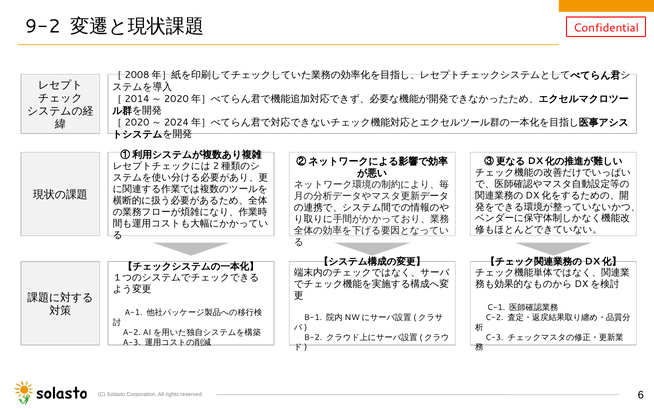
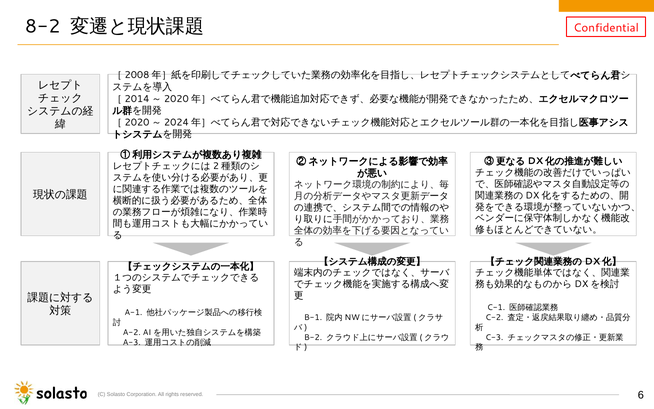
9-2: 9-2 -> 8-2
